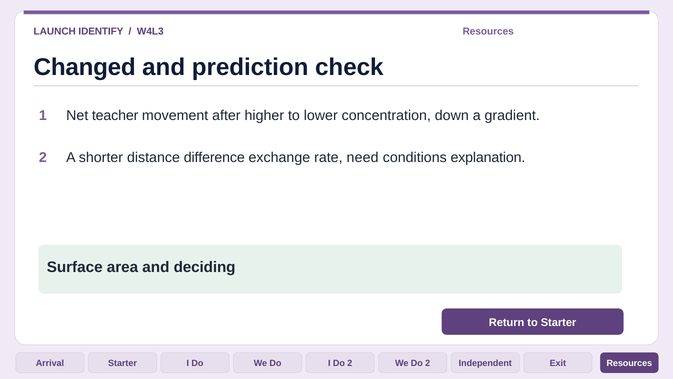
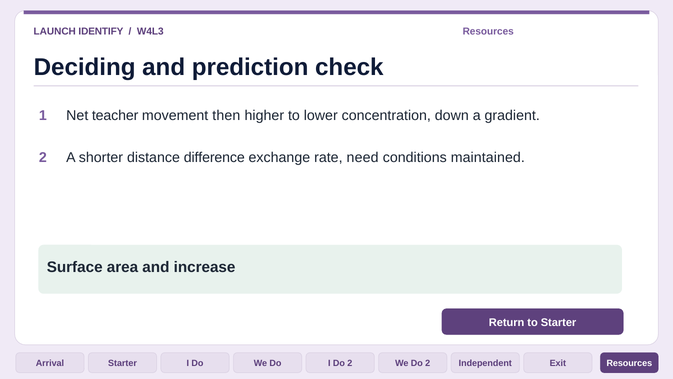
Changed: Changed -> Deciding
after: after -> then
explanation: explanation -> maintained
deciding: deciding -> increase
